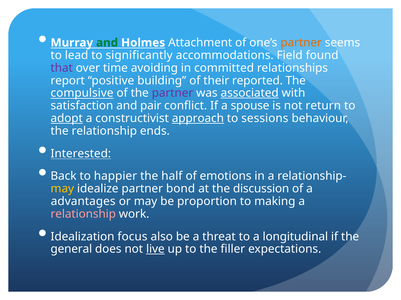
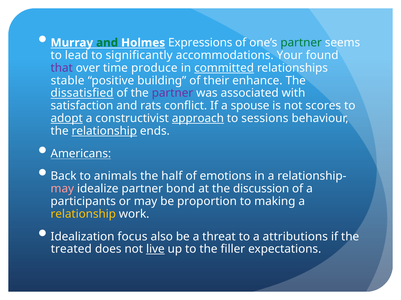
Attachment: Attachment -> Expressions
partner at (301, 43) colour: orange -> green
Field: Field -> Your
avoiding: avoiding -> produce
committed underline: none -> present
report: report -> stable
reported: reported -> enhance
compulsive: compulsive -> dissatisfied
associated underline: present -> none
pair: pair -> rats
return: return -> scores
relationship at (104, 131) underline: none -> present
Interested: Interested -> Americans
happier: happier -> animals
may at (62, 189) colour: yellow -> pink
advantages: advantages -> participants
relationship at (83, 214) colour: pink -> yellow
longitudinal: longitudinal -> attributions
general: general -> treated
